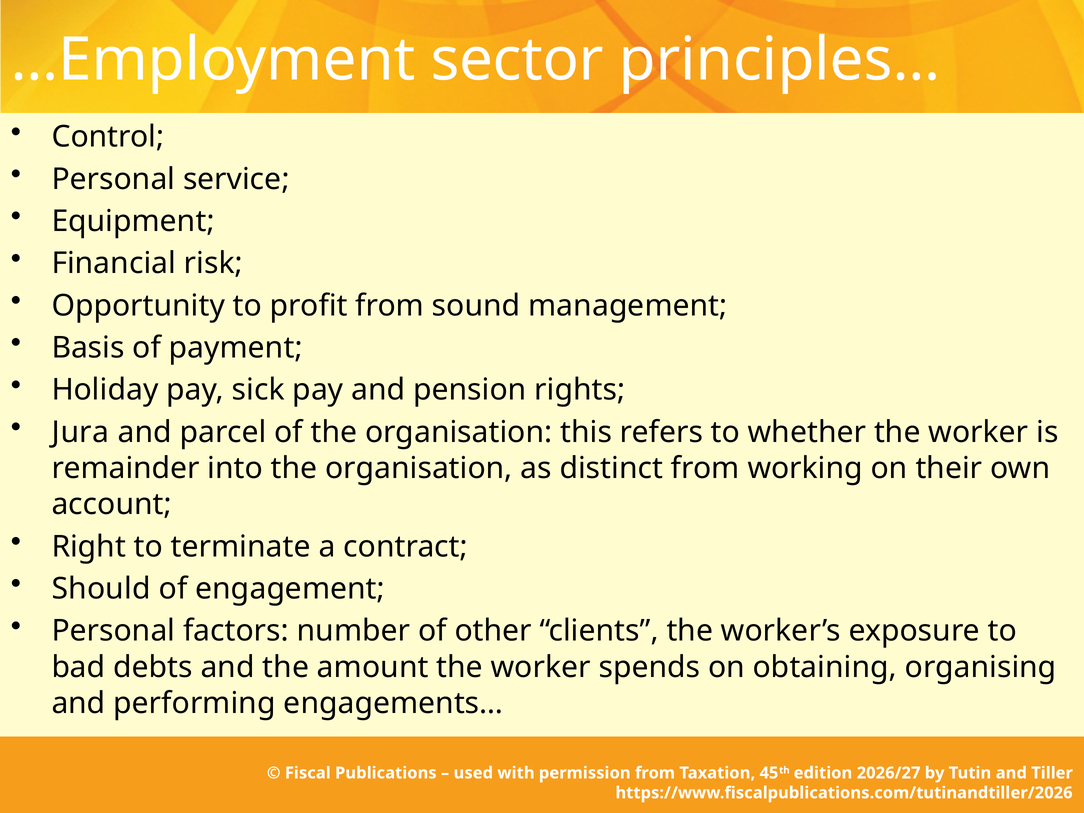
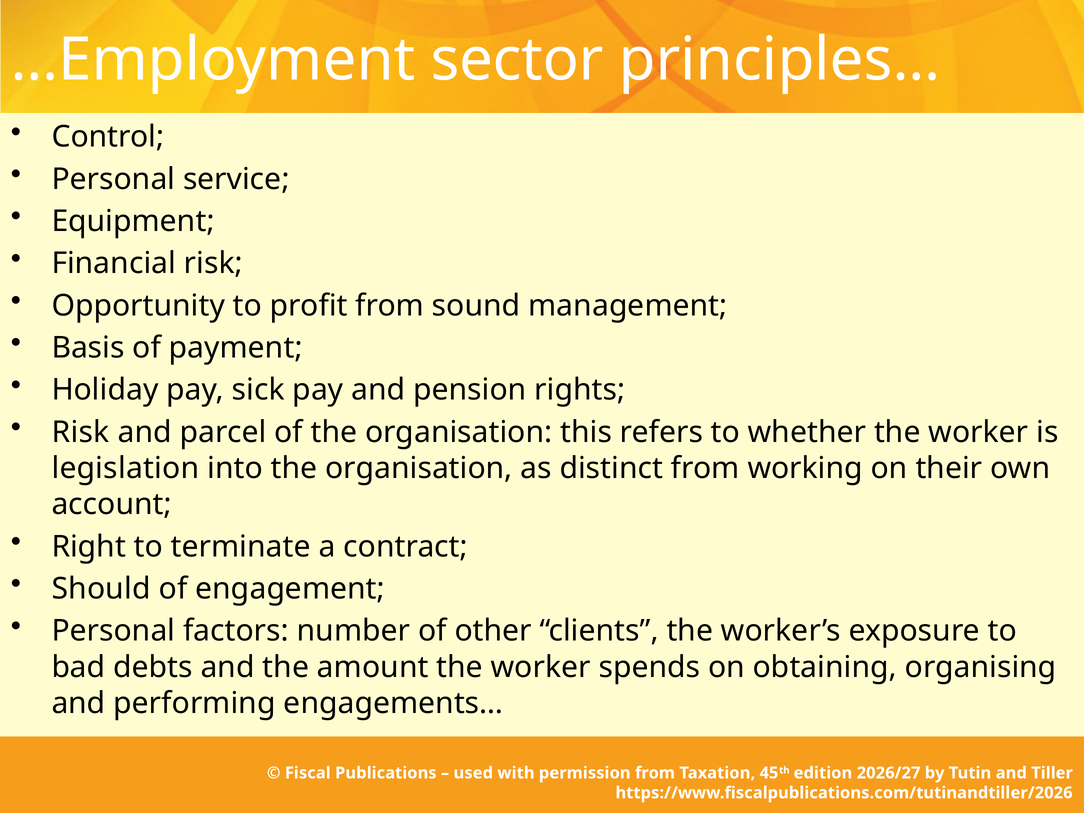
Jura at (81, 432): Jura -> Risk
remainder: remainder -> legislation
